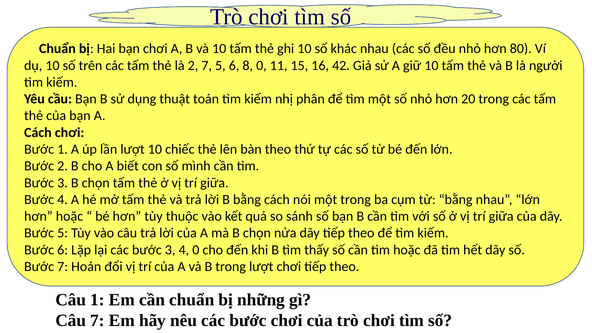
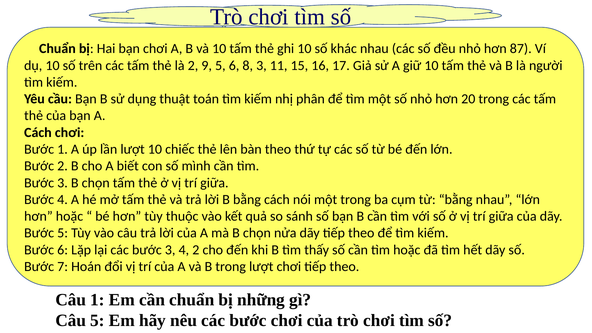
80: 80 -> 87
2 7: 7 -> 9
8 0: 0 -> 3
42: 42 -> 17
4 0: 0 -> 2
Câu 7: 7 -> 5
